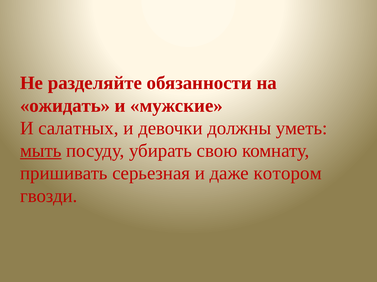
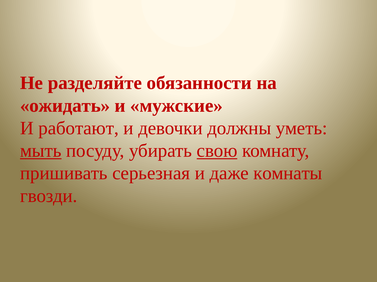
салатных: салатных -> работают
свою underline: none -> present
котором: котором -> комнаты
